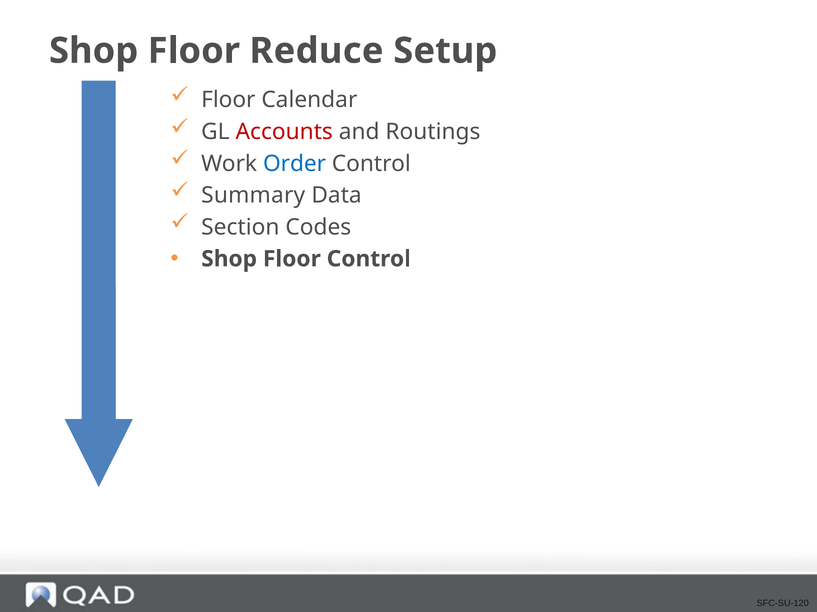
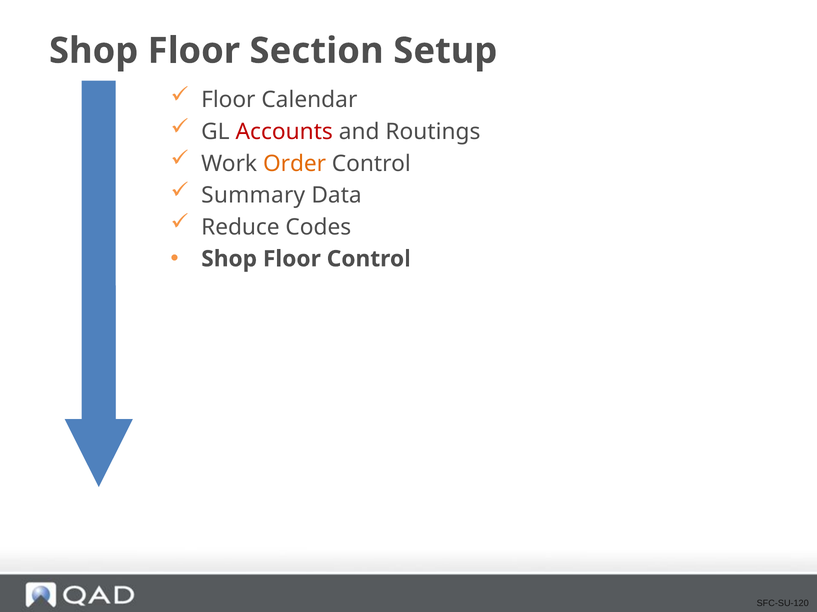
Reduce: Reduce -> Section
Order colour: blue -> orange
Section: Section -> Reduce
